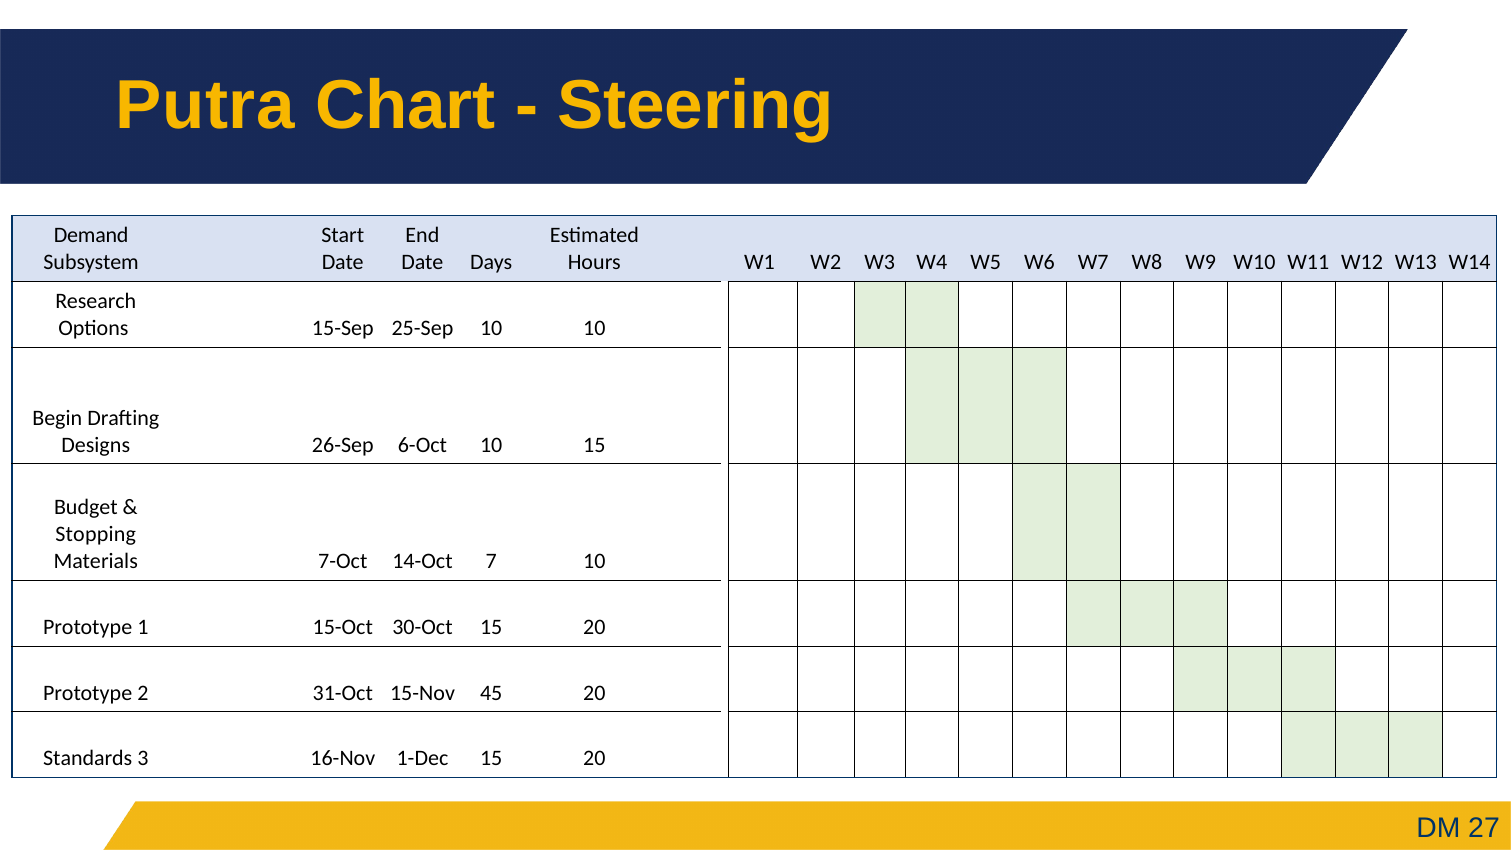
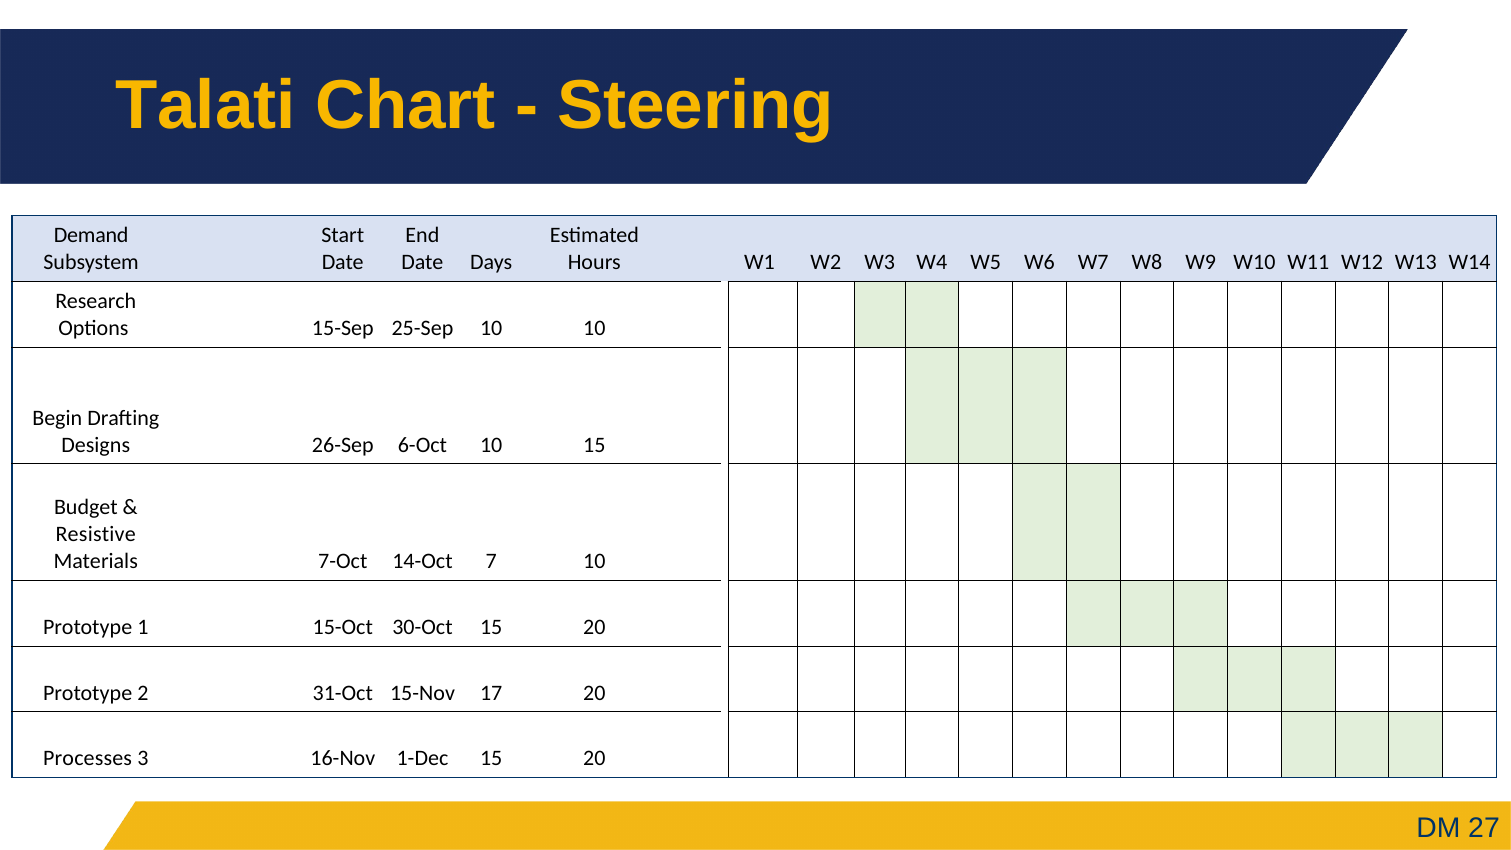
Putra: Putra -> Talati
Stopping: Stopping -> Resistive
45: 45 -> 17
Standards: Standards -> Processes
